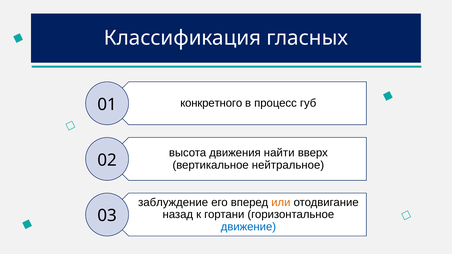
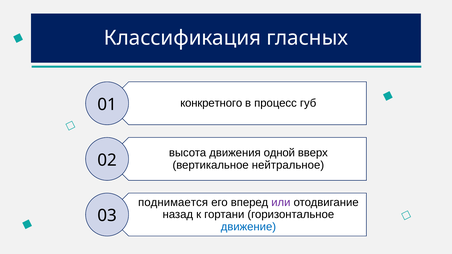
найти: найти -> одной
заблуждение: заблуждение -> поднимается
или colour: orange -> purple
